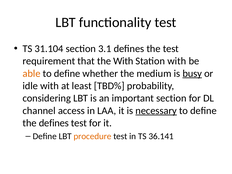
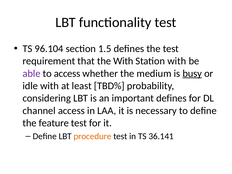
31.104: 31.104 -> 96.104
3.1: 3.1 -> 1.5
able colour: orange -> purple
define at (67, 73): define -> access
important section: section -> defines
necessary underline: present -> none
the defines: defines -> feature
